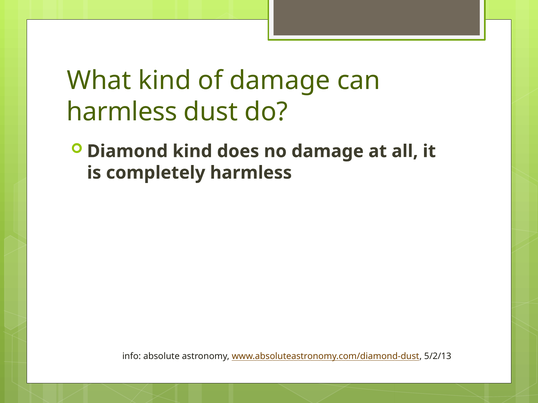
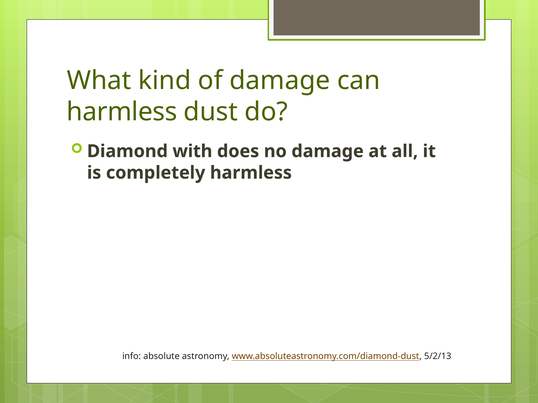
Diamond kind: kind -> with
